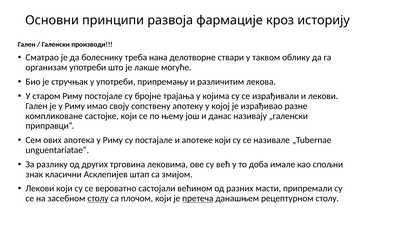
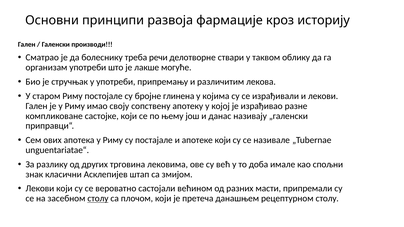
нана: нана -> речи
трајања: трајања -> глинена
претеча underline: present -> none
